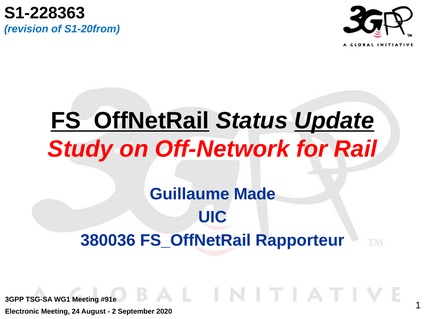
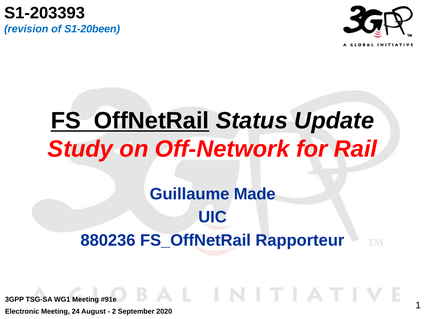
S1-228363: S1-228363 -> S1-203393
S1-20from: S1-20from -> S1-20been
Update underline: present -> none
380036: 380036 -> 880236
